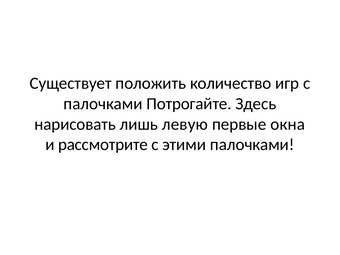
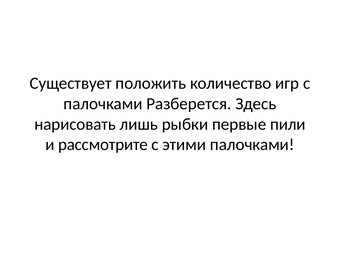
Потрогайте: Потрогайте -> Разберется
левую: левую -> рыбки
окна: окна -> пили
